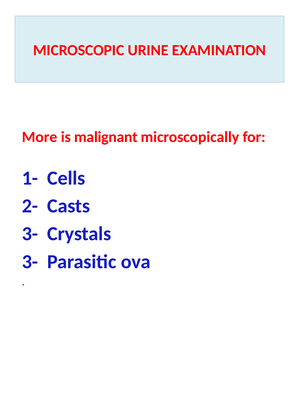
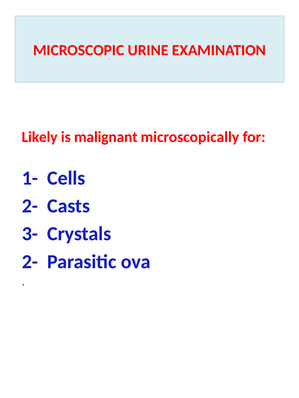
More: More -> Likely
3- at (30, 262): 3- -> 2-
